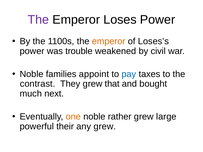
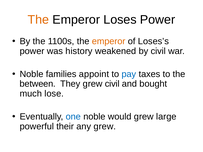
The at (38, 20) colour: purple -> orange
trouble: trouble -> history
contrast: contrast -> between
grew that: that -> civil
next: next -> lose
one colour: orange -> blue
rather: rather -> would
